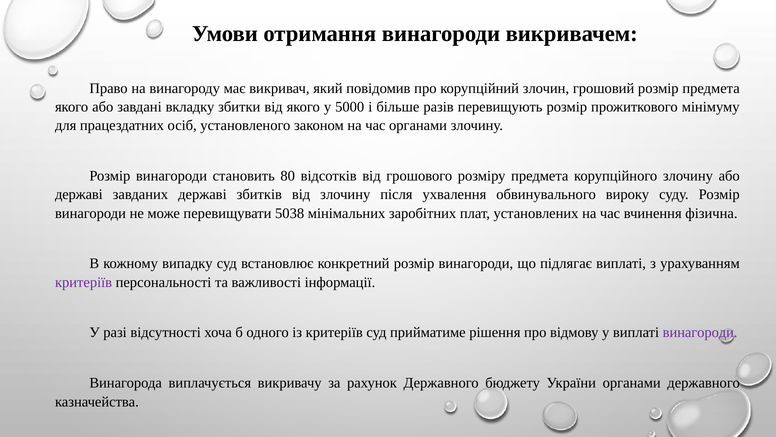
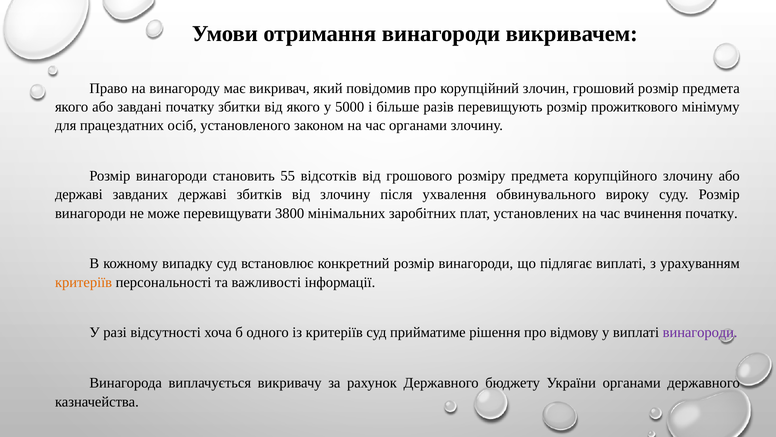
завдані вкладку: вкладку -> початку
80: 80 -> 55
5038: 5038 -> 3800
вчинення фізична: фізична -> початку
критеріїв at (84, 282) colour: purple -> orange
